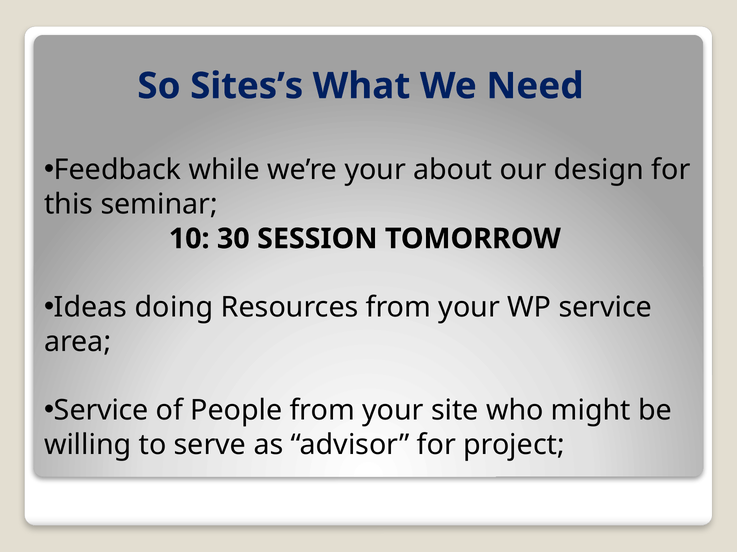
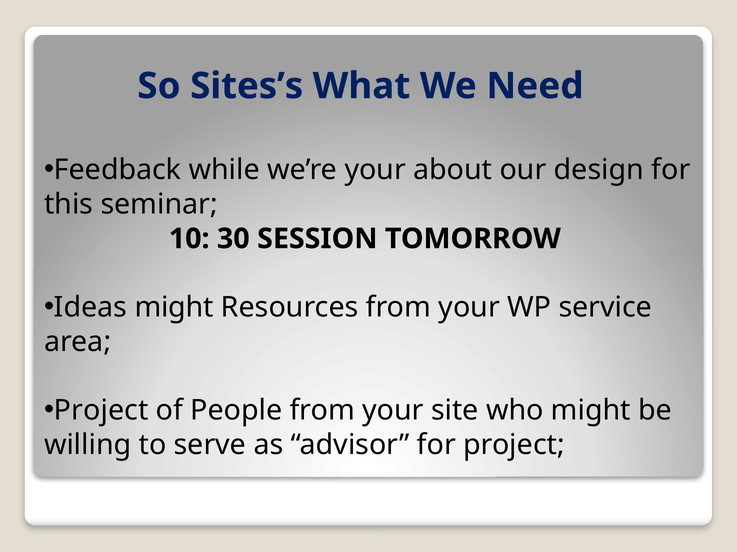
Ideas doing: doing -> might
Service at (101, 411): Service -> Project
